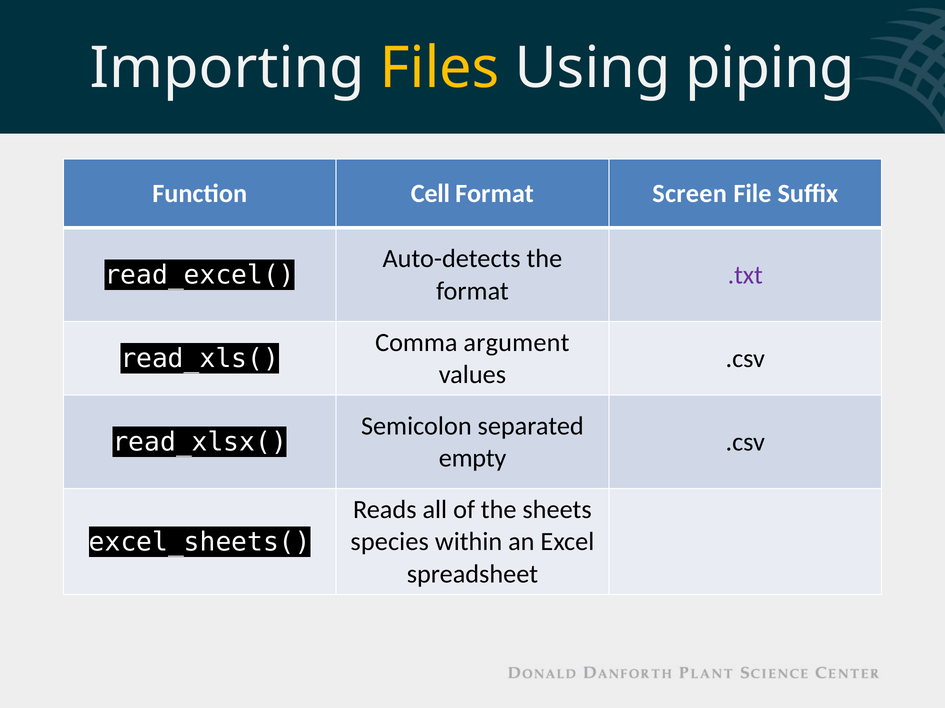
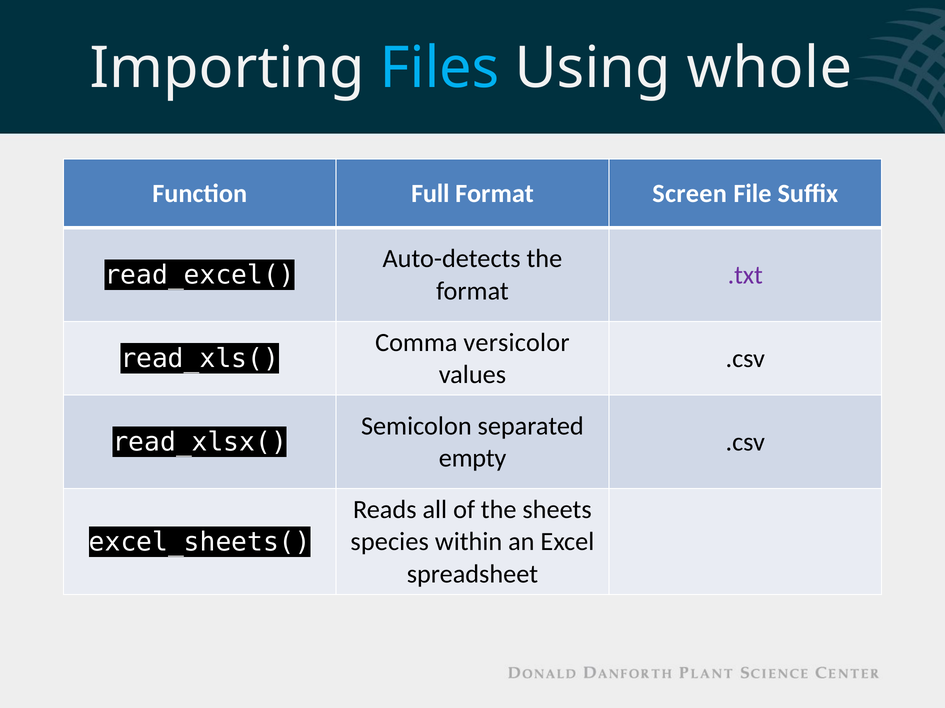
Files colour: yellow -> light blue
piping: piping -> whole
Cell: Cell -> Full
argument: argument -> versicolor
